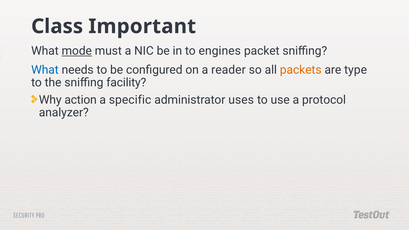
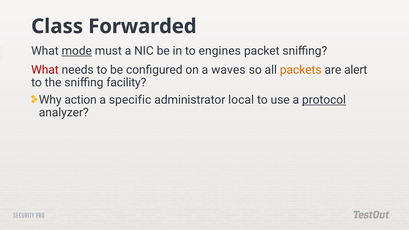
Important: Important -> Forwarded
What at (45, 70) colour: blue -> red
reader: reader -> waves
type: type -> alert
uses: uses -> local
protocol underline: none -> present
